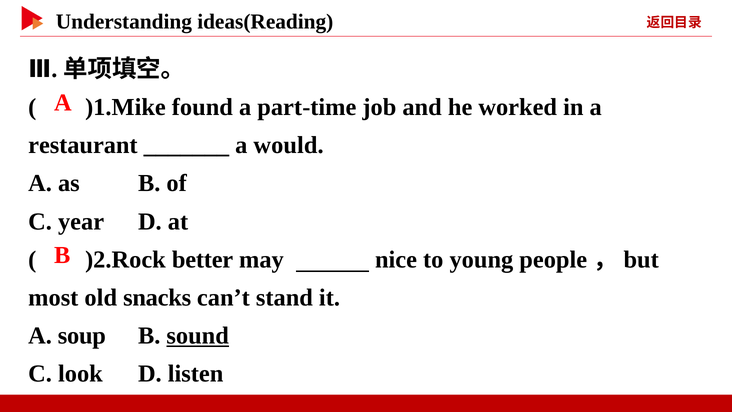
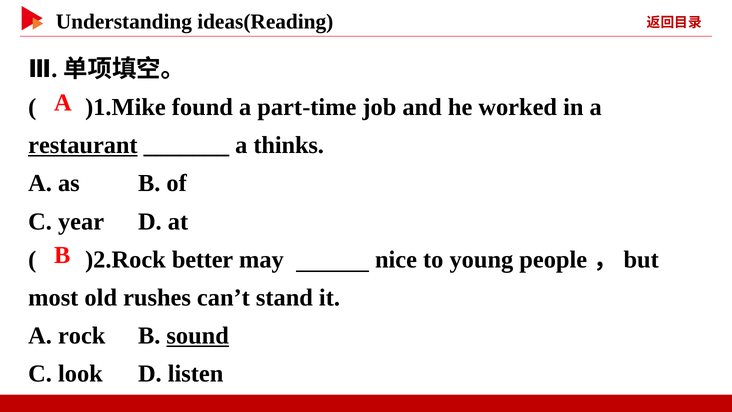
restaurant underline: none -> present
would: would -> thinks
snacks: snacks -> rushes
soup: soup -> rock
